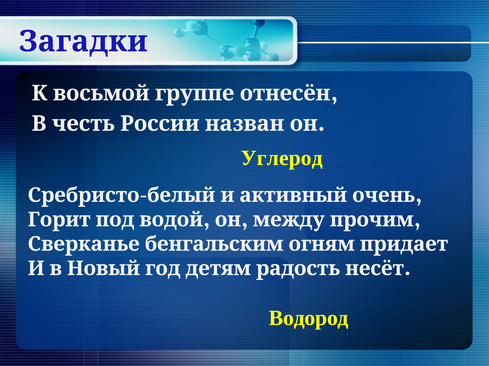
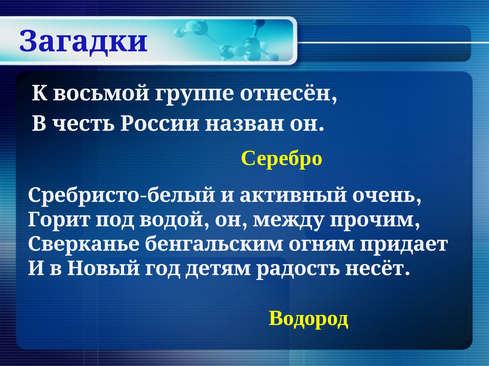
Углерод: Углерод -> Серебро
